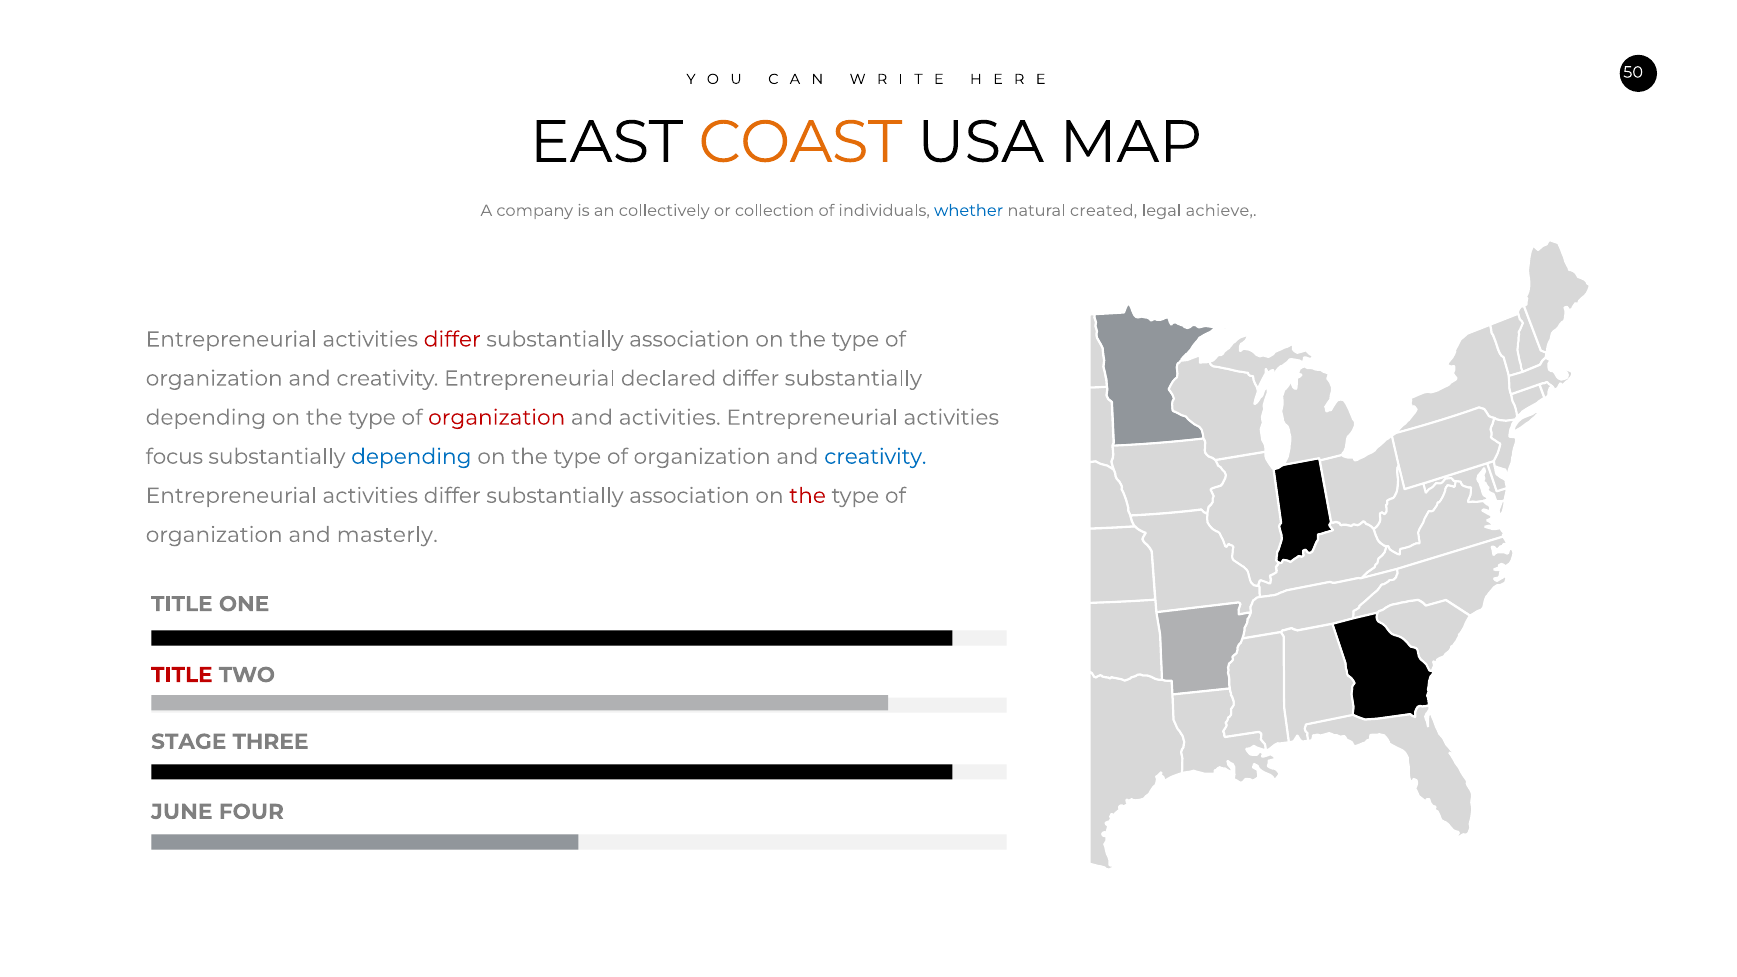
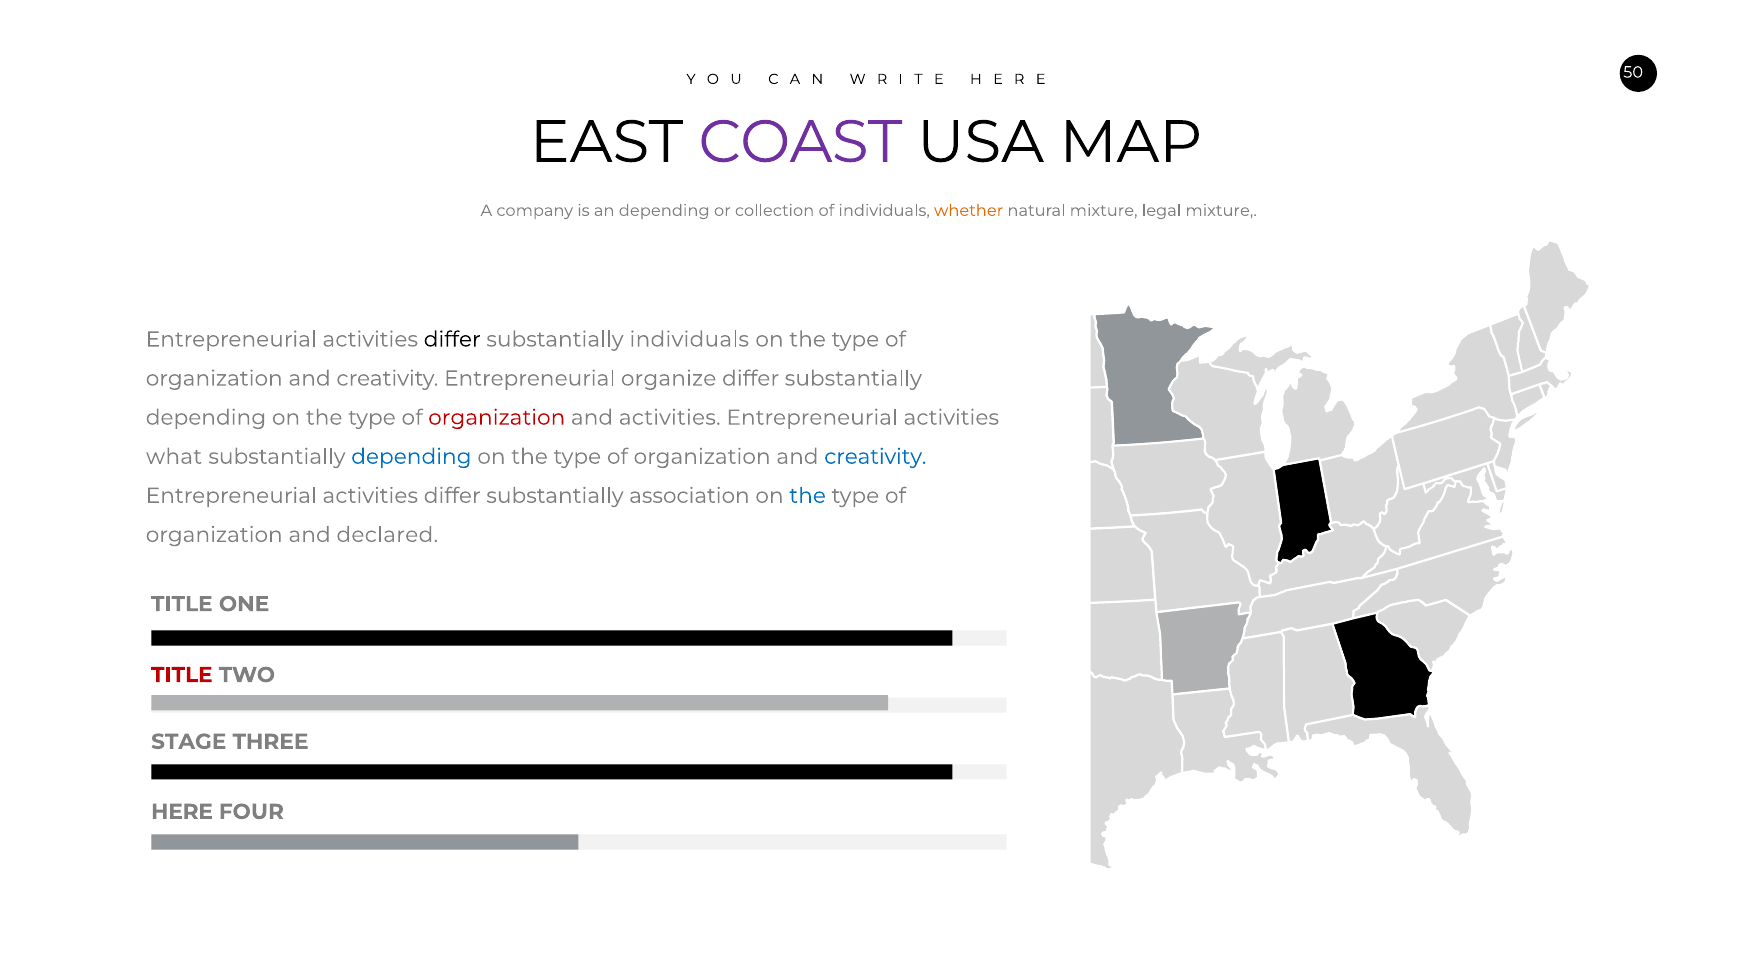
COAST colour: orange -> purple
an collectively: collectively -> depending
whether colour: blue -> orange
natural created: created -> mixture
legal achieve: achieve -> mixture
differ at (452, 340) colour: red -> black
association at (689, 340): association -> individuals
declared: declared -> organize
focus: focus -> what
the at (808, 496) colour: red -> blue
masterly: masterly -> declared
JUNE: JUNE -> HERE
